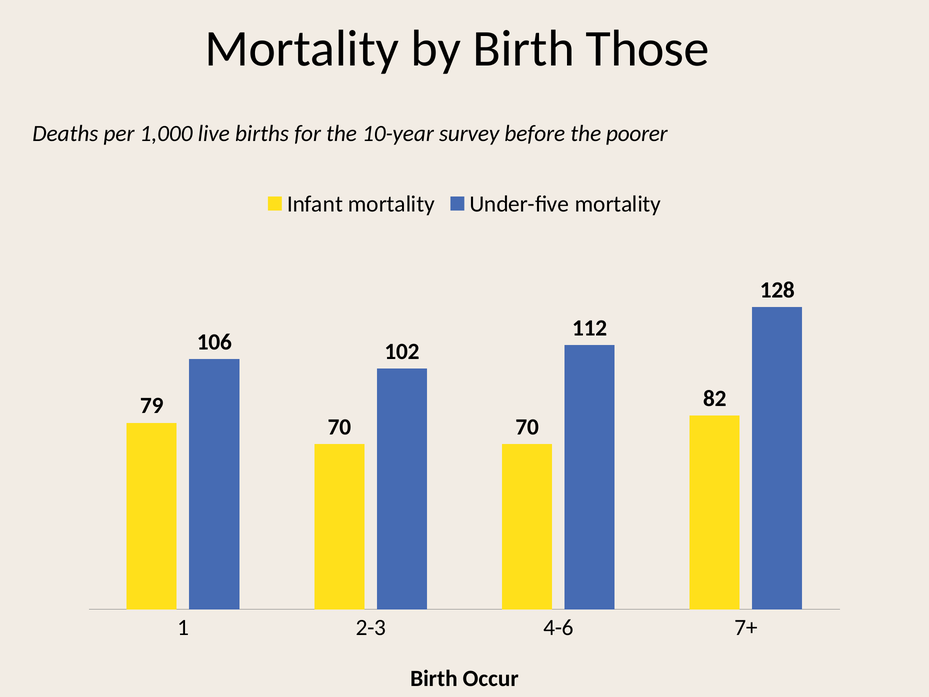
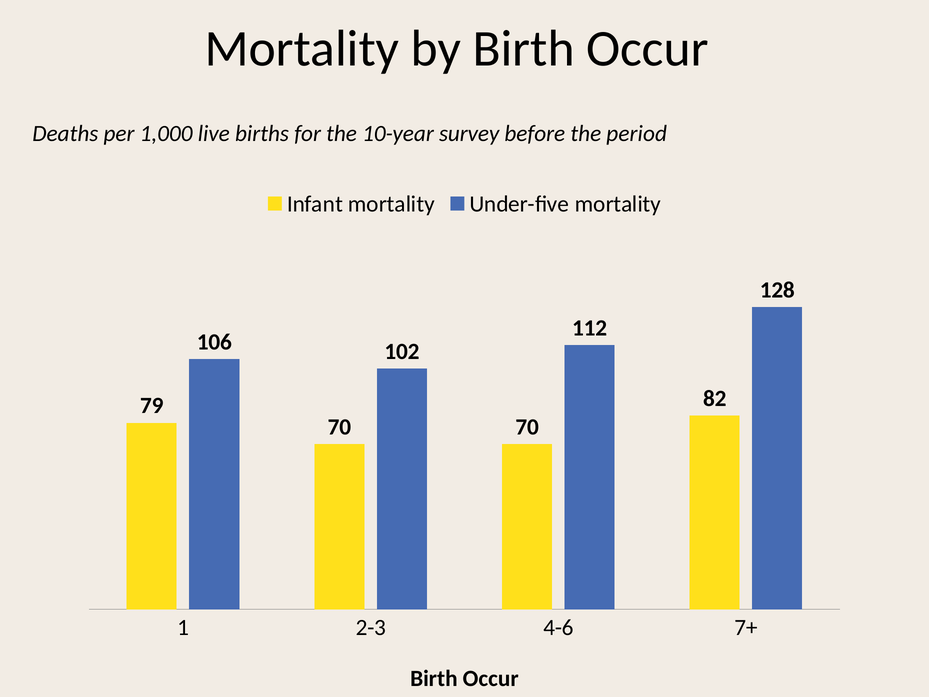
by Birth Those: Those -> Occur
poorer: poorer -> period
